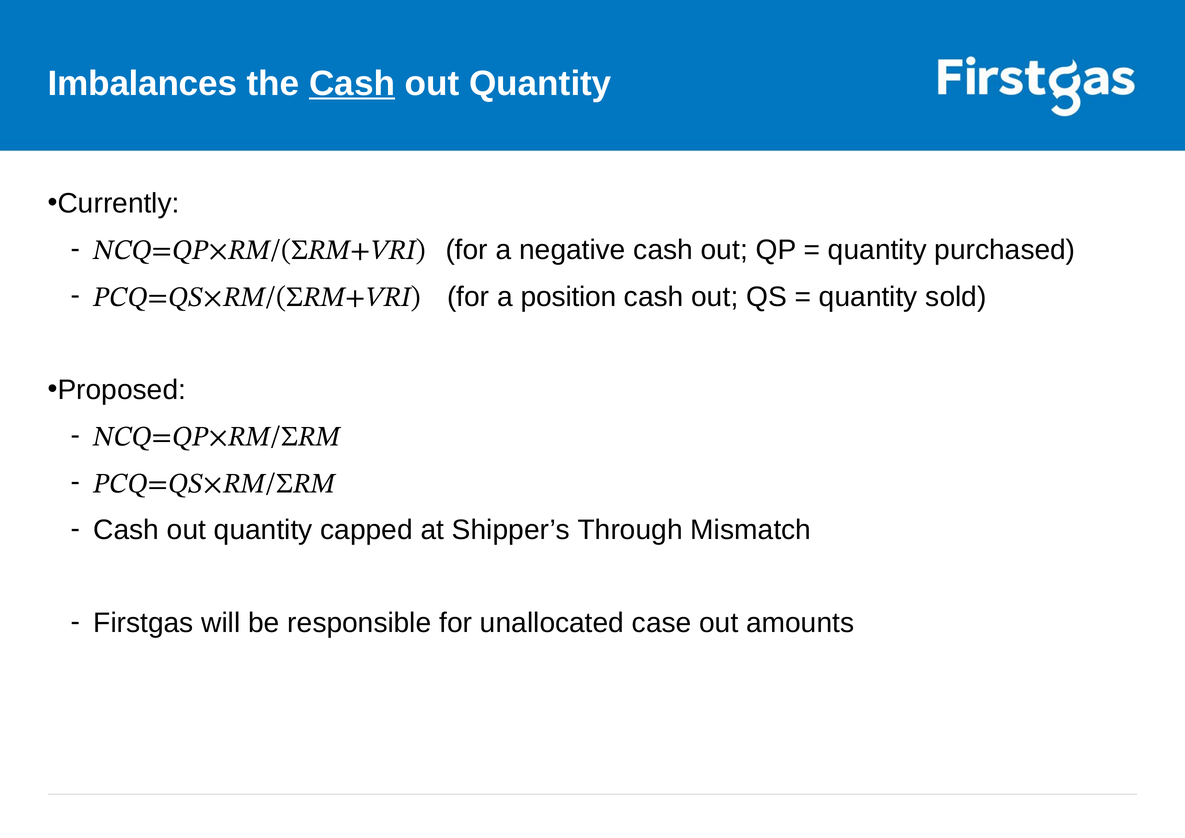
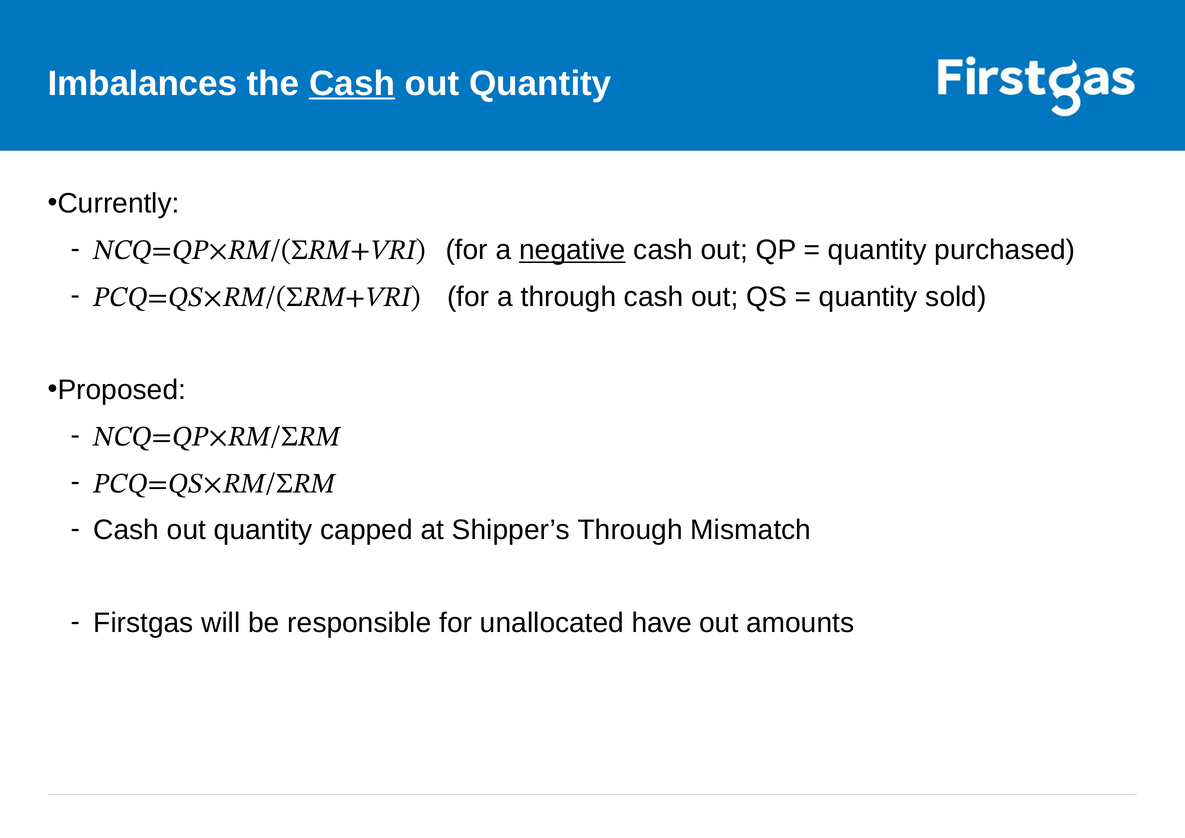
negative underline: none -> present
a position: position -> through
case: case -> have
